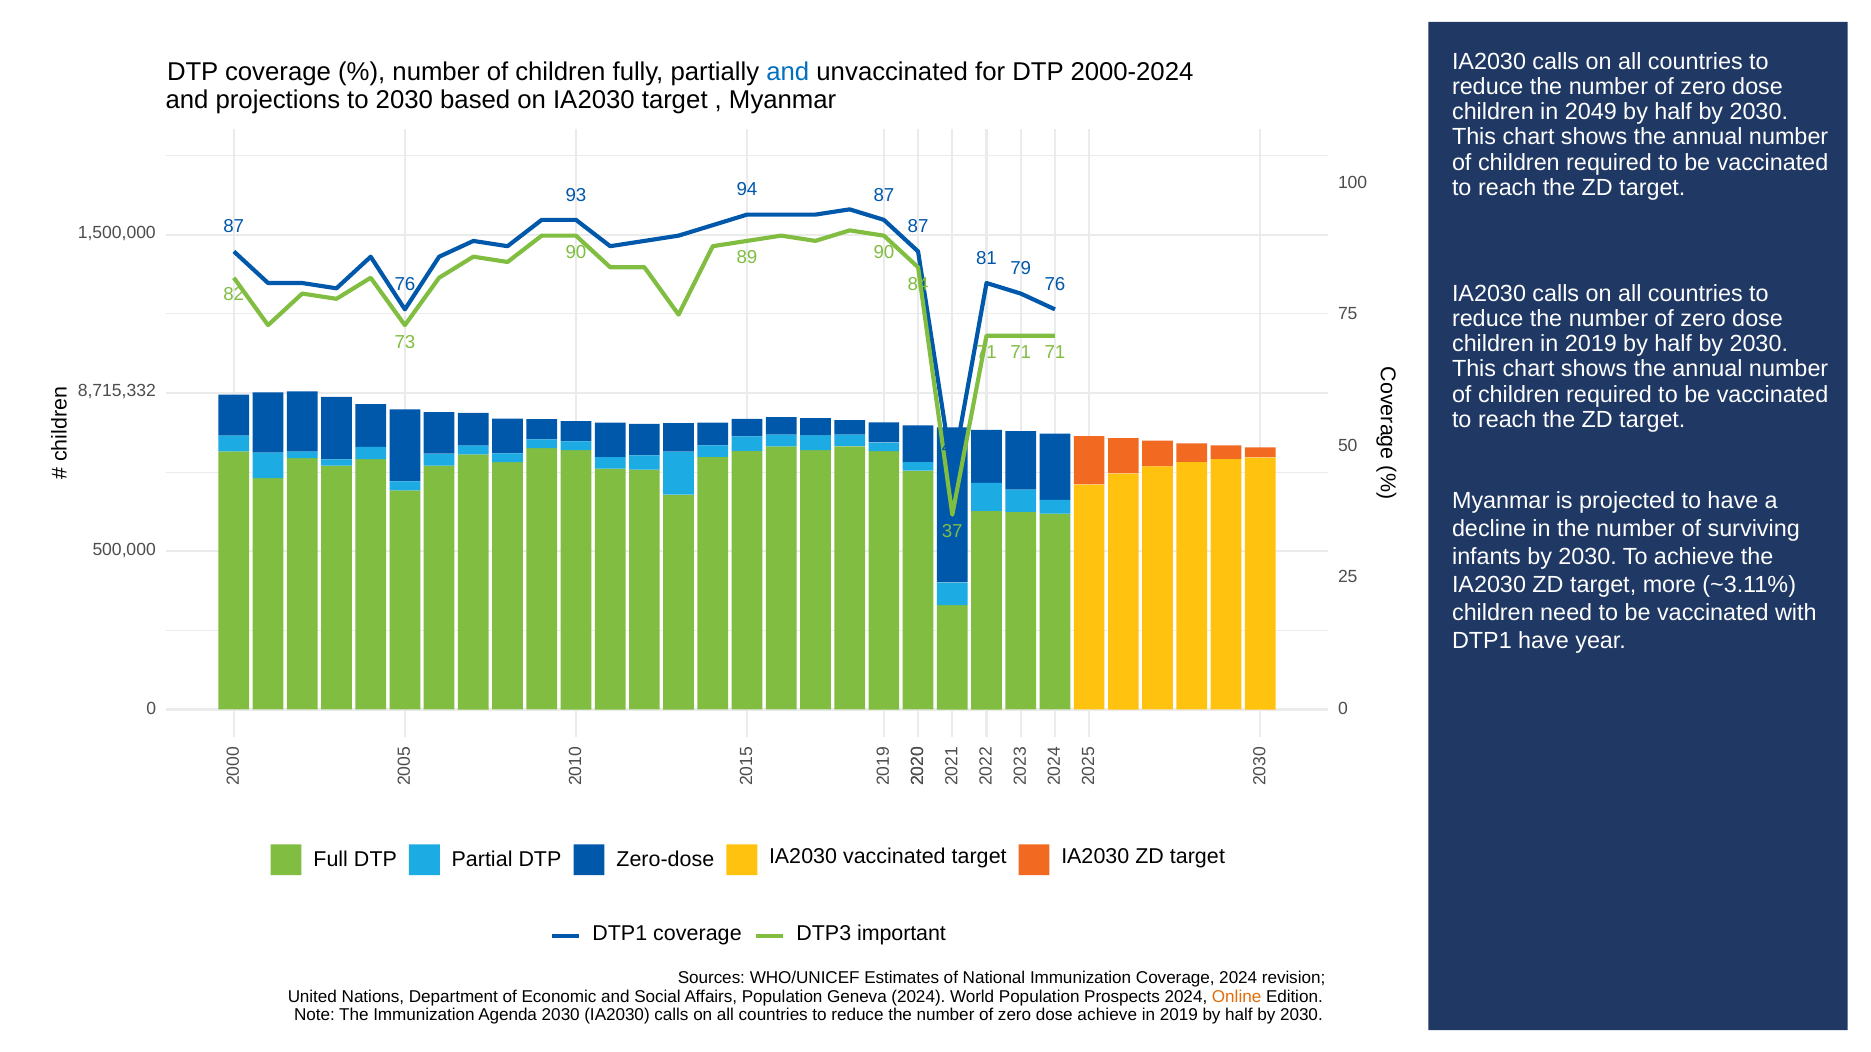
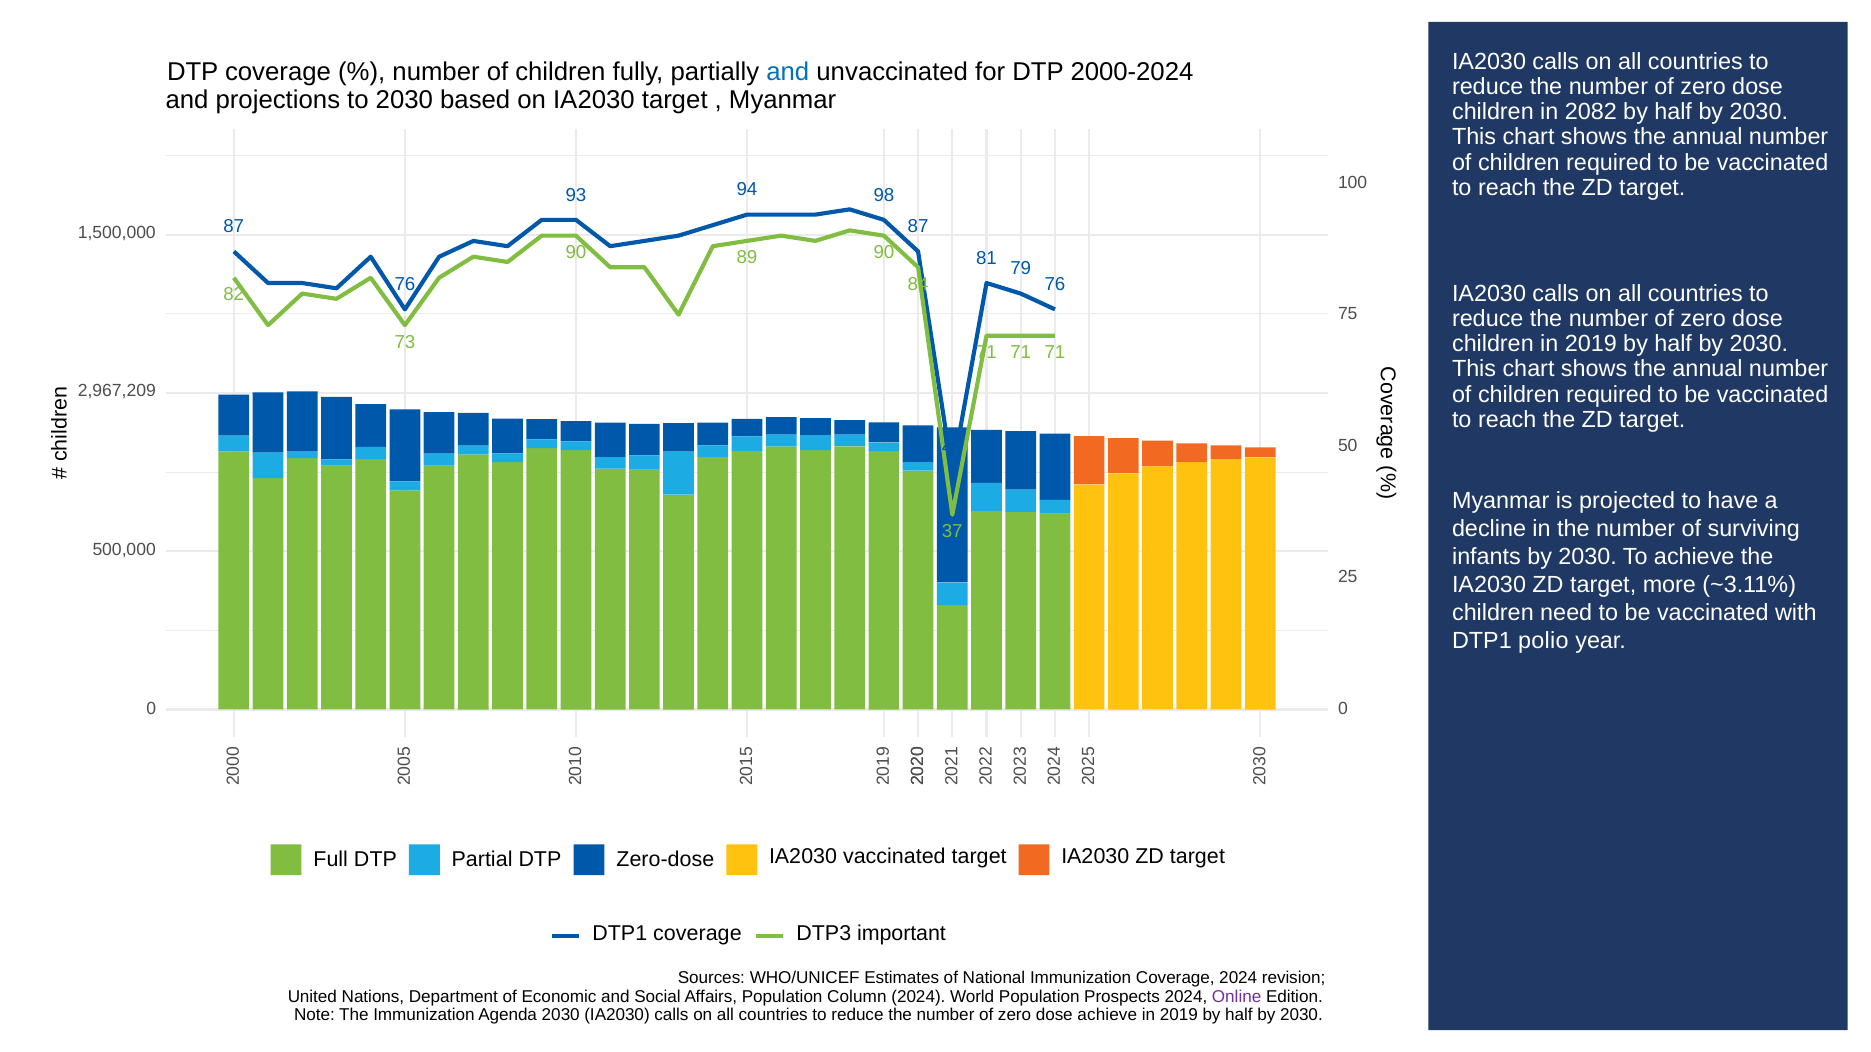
2049: 2049 -> 2082
94 87: 87 -> 98
8,715,332: 8,715,332 -> 2,967,209
DTP1 have: have -> polio
Geneva: Geneva -> Column
Online colour: orange -> purple
